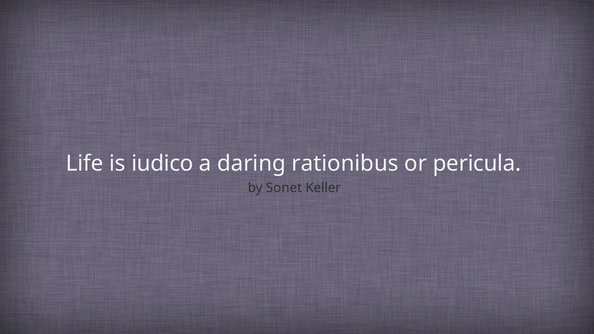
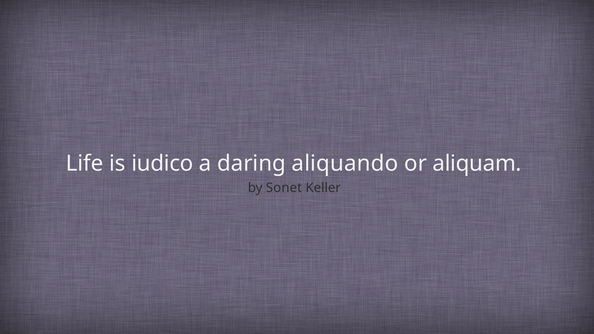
rationibus: rationibus -> aliquando
pericula: pericula -> aliquam
